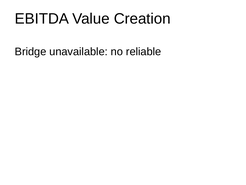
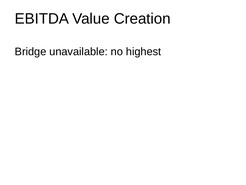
reliable: reliable -> highest
